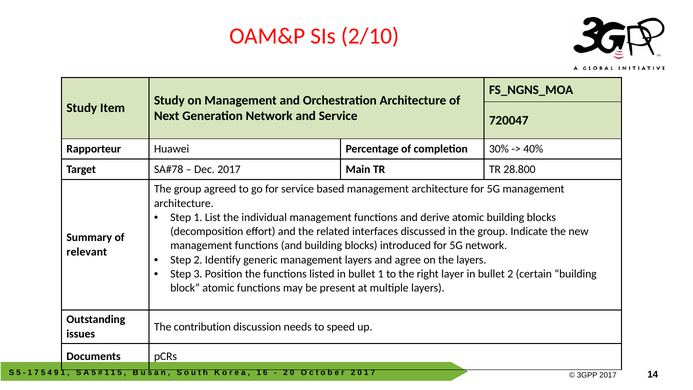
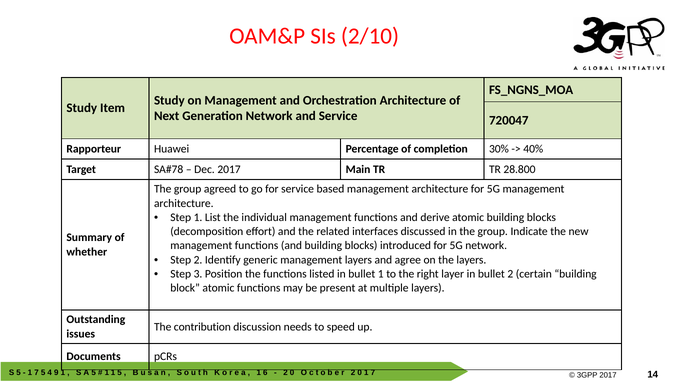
relevant: relevant -> whether
